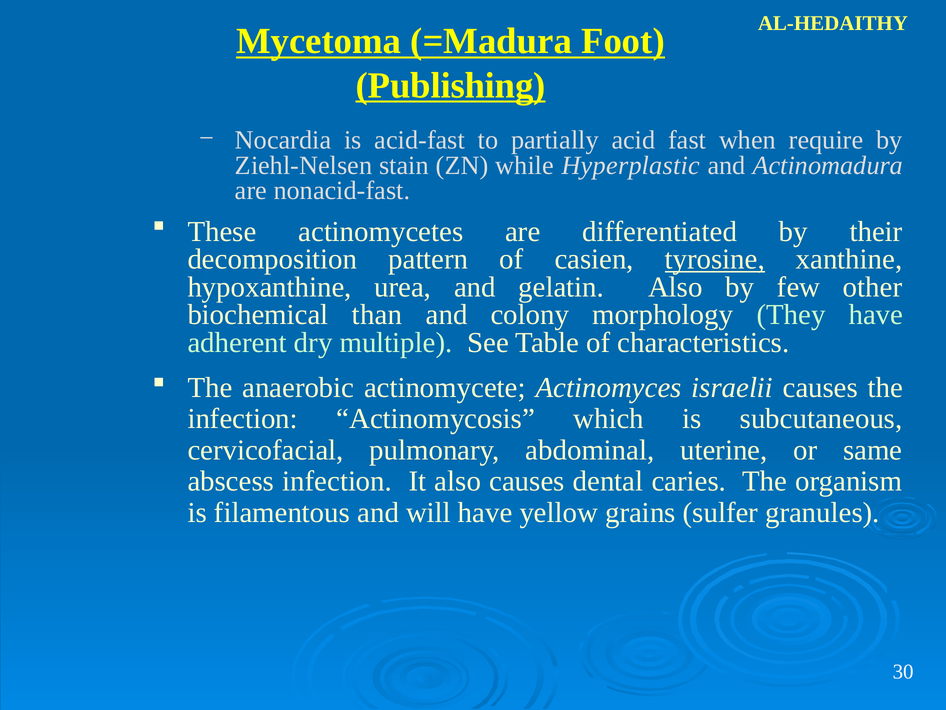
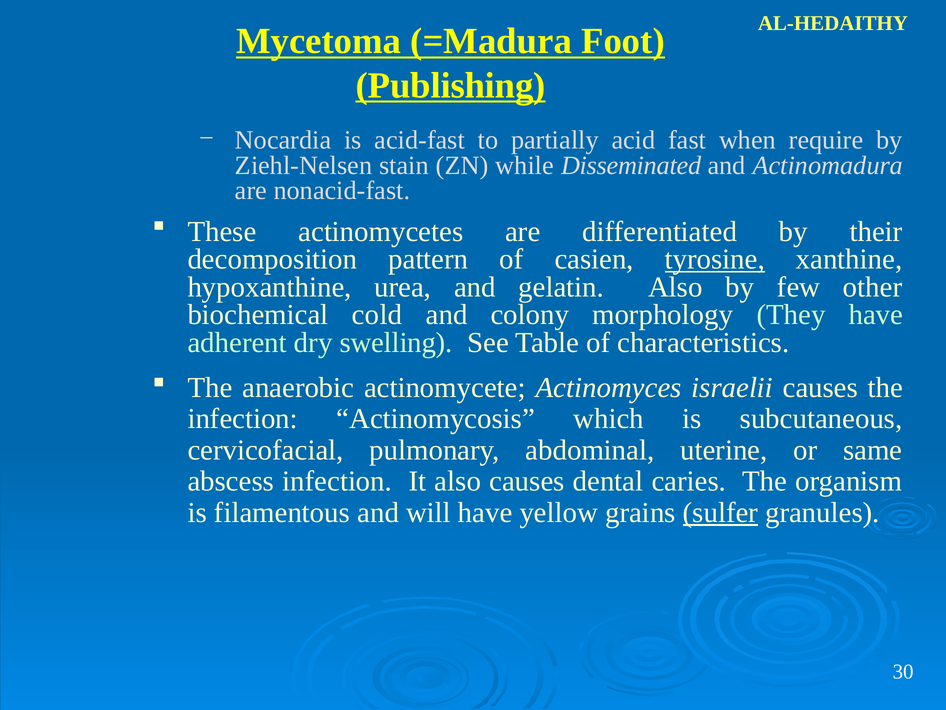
Hyperplastic: Hyperplastic -> Disseminated
than: than -> cold
multiple: multiple -> swelling
sulfer underline: none -> present
